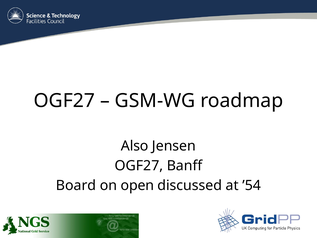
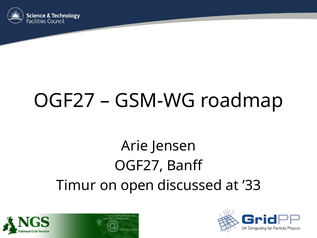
Also: Also -> Arie
Board: Board -> Timur
’54: ’54 -> ’33
